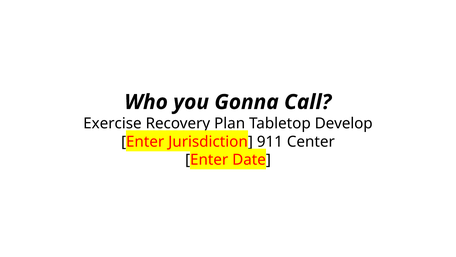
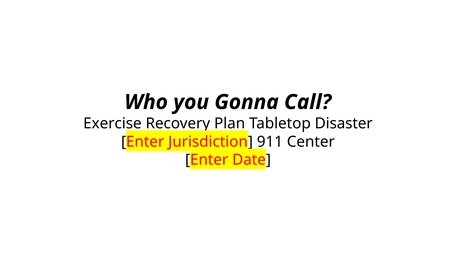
Develop: Develop -> Disaster
